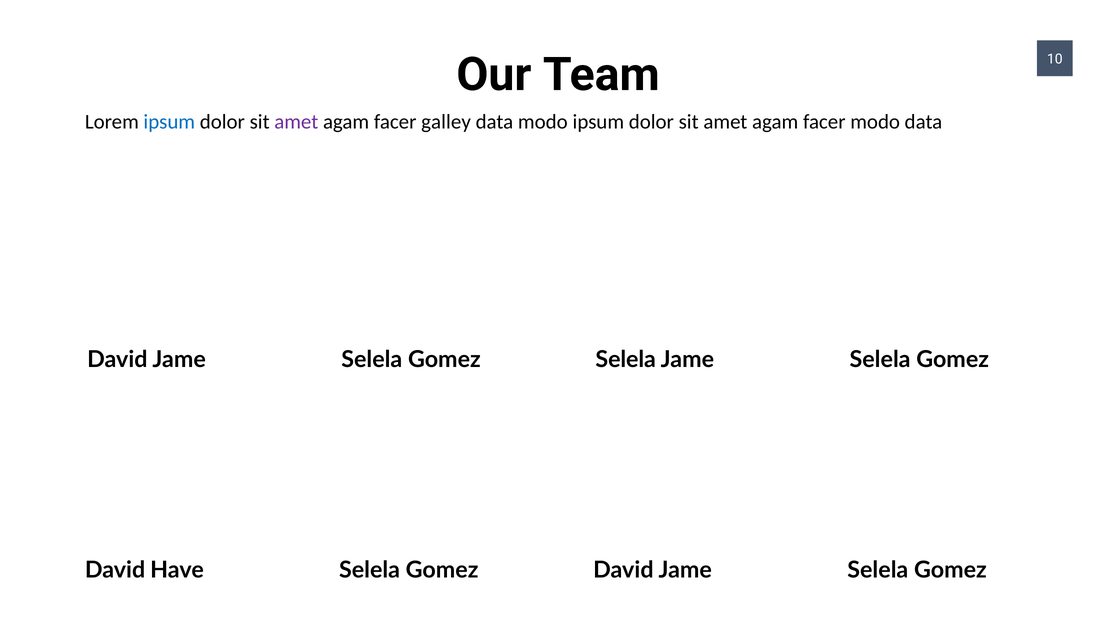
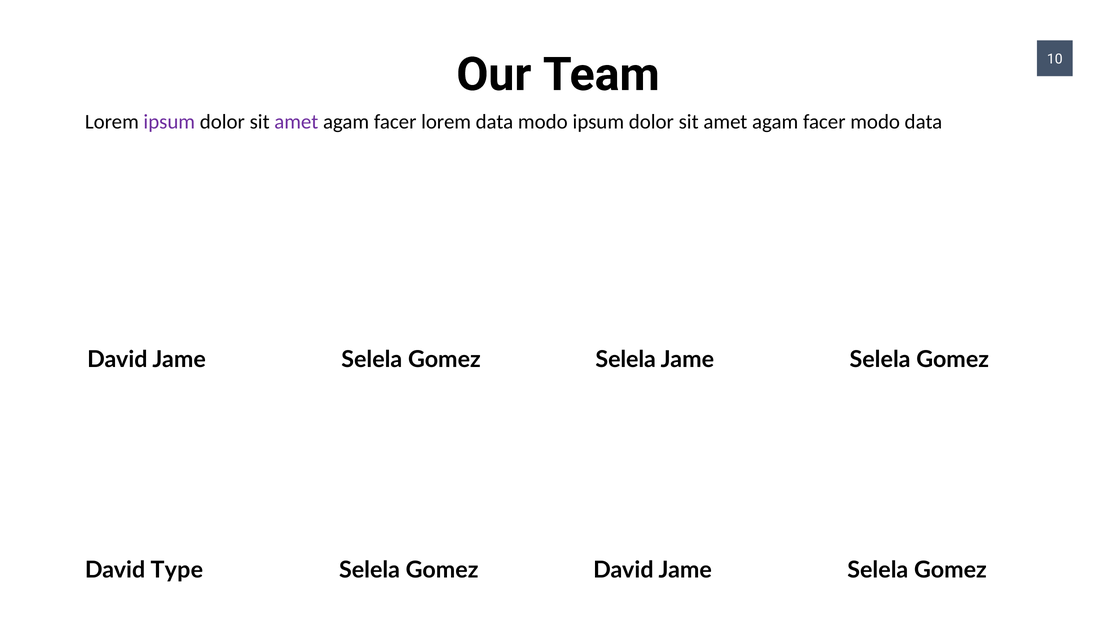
ipsum at (169, 122) colour: blue -> purple
facer galley: galley -> lorem
Have: Have -> Type
